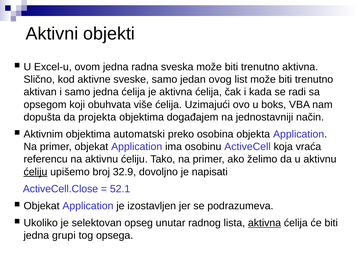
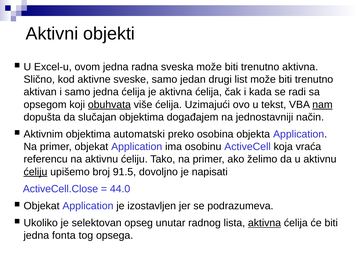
ovog: ovog -> drugi
obuhvata underline: none -> present
boks: boks -> tekst
nam underline: none -> present
projekta: projekta -> slučajan
32.9: 32.9 -> 91.5
52.1: 52.1 -> 44.0
grupi: grupi -> fonta
